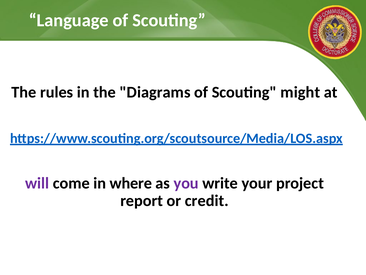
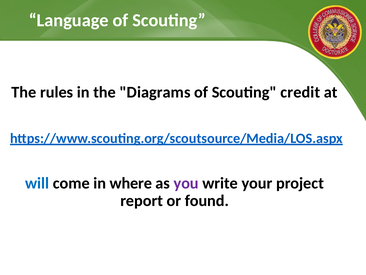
might: might -> credit
will colour: purple -> blue
credit: credit -> found
